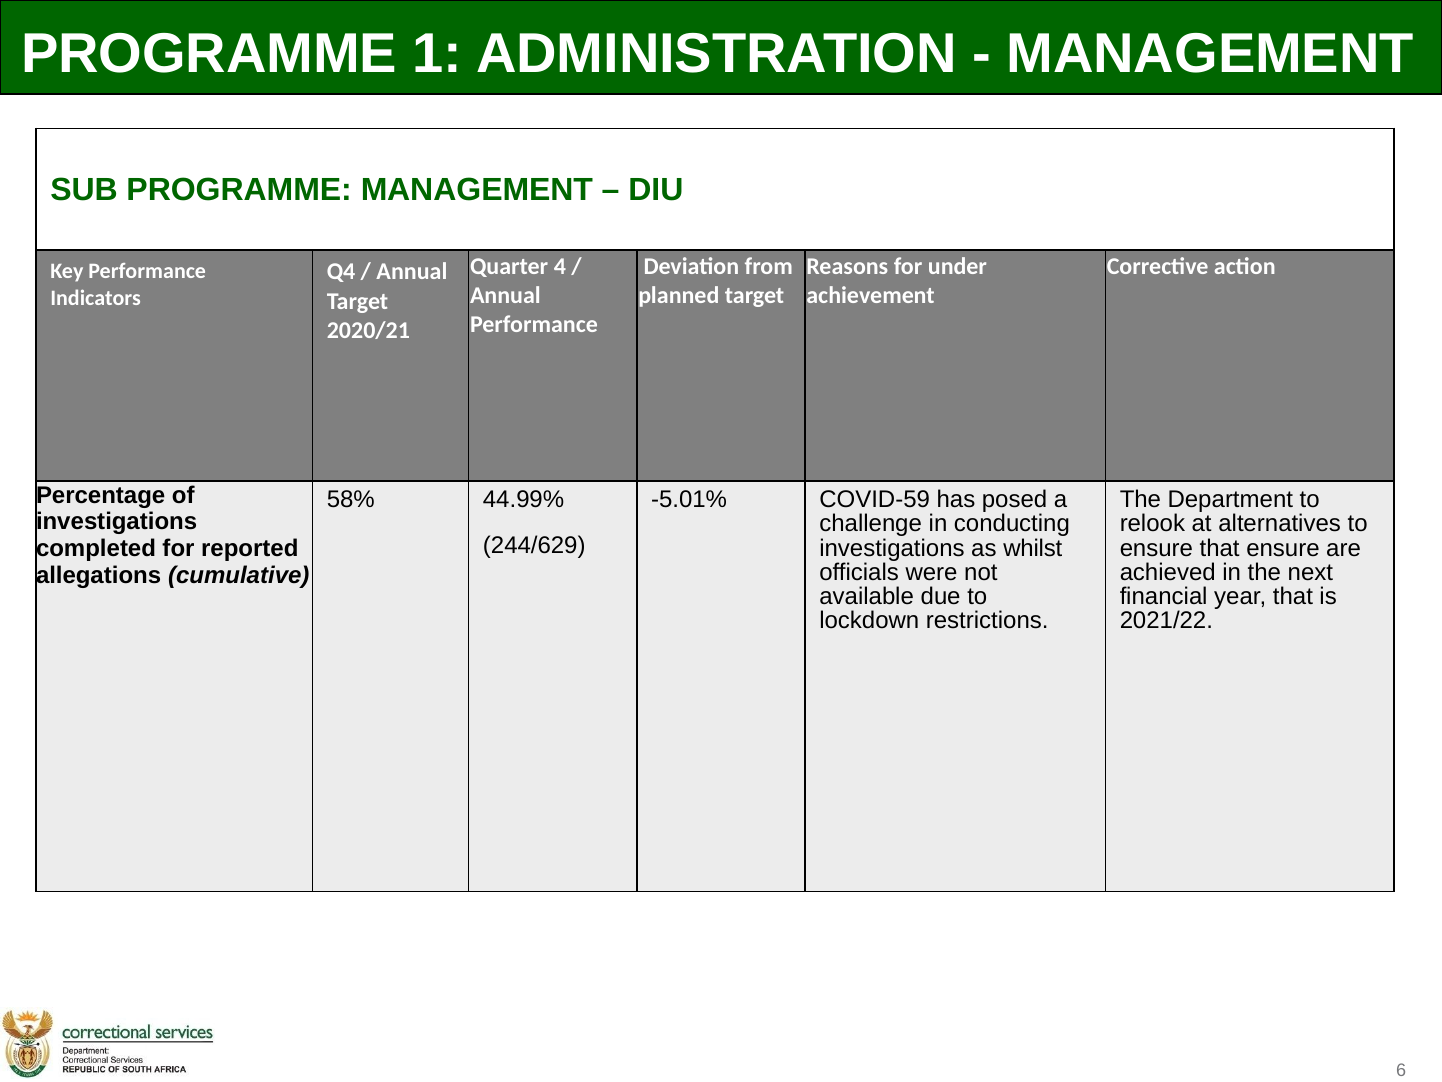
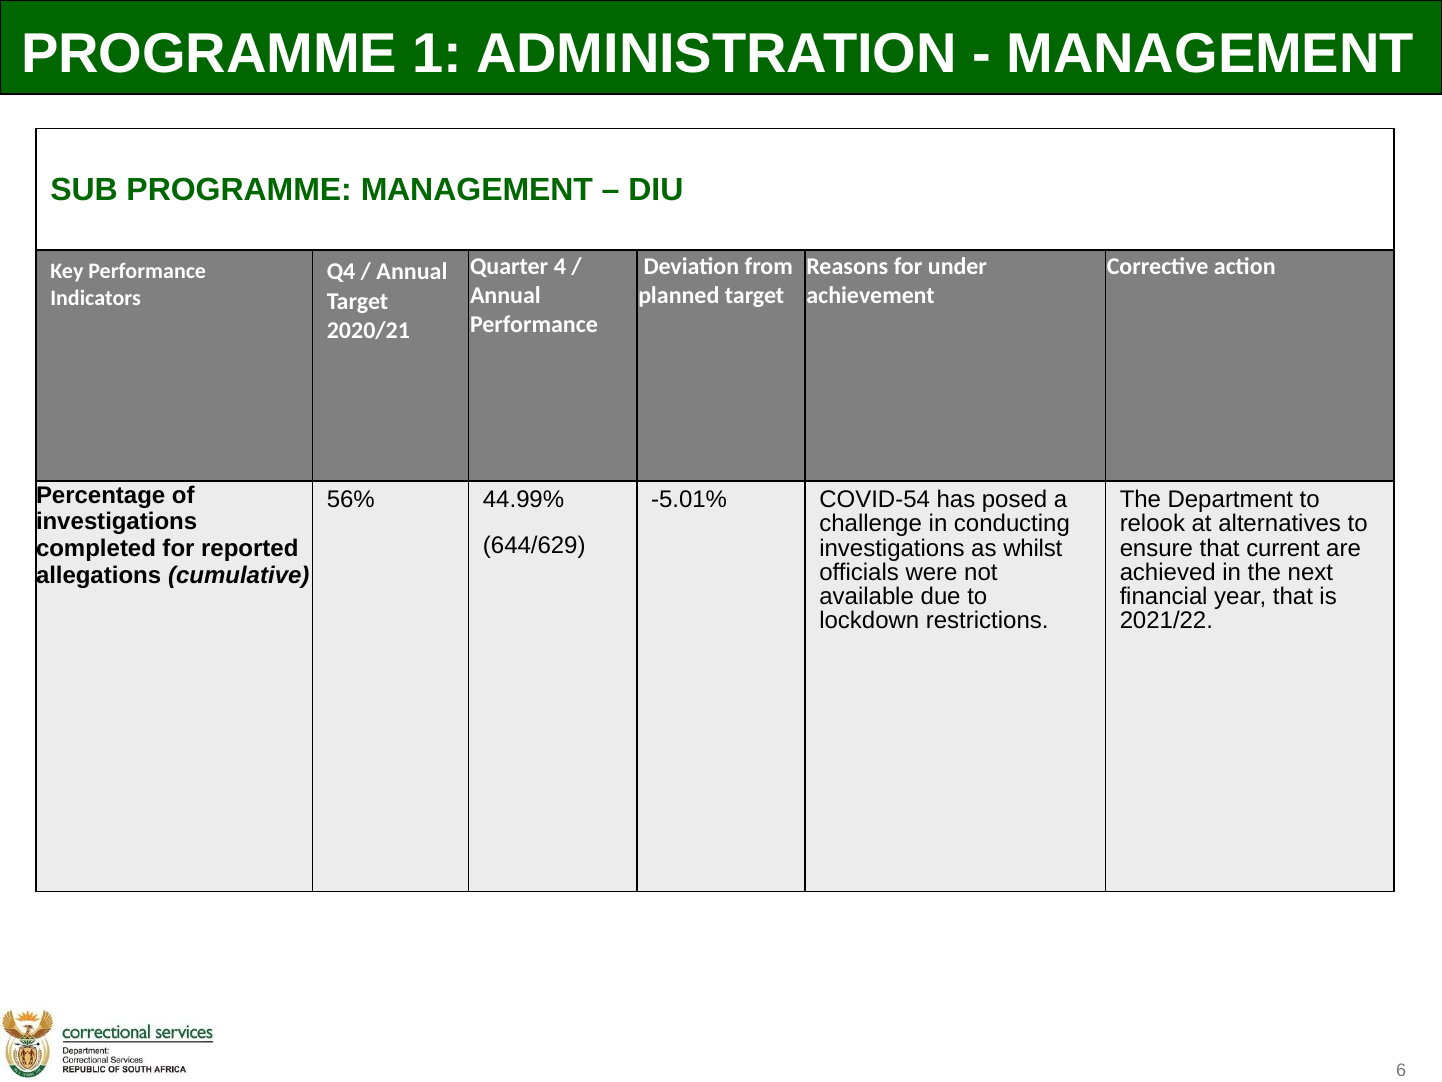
58%: 58% -> 56%
COVID-59: COVID-59 -> COVID-54
244/629: 244/629 -> 644/629
that ensure: ensure -> current
